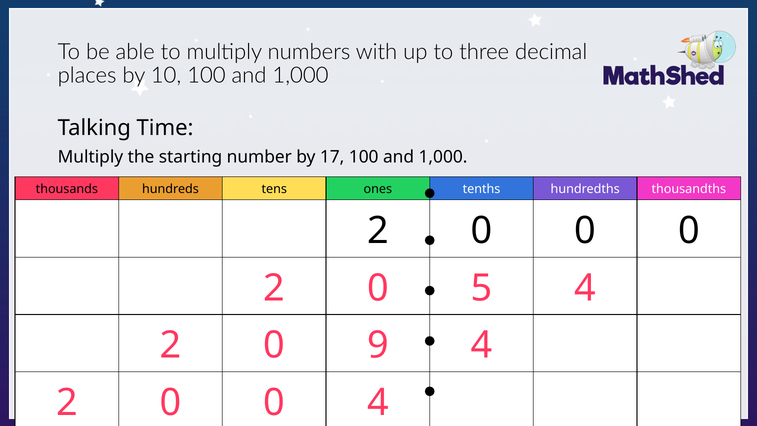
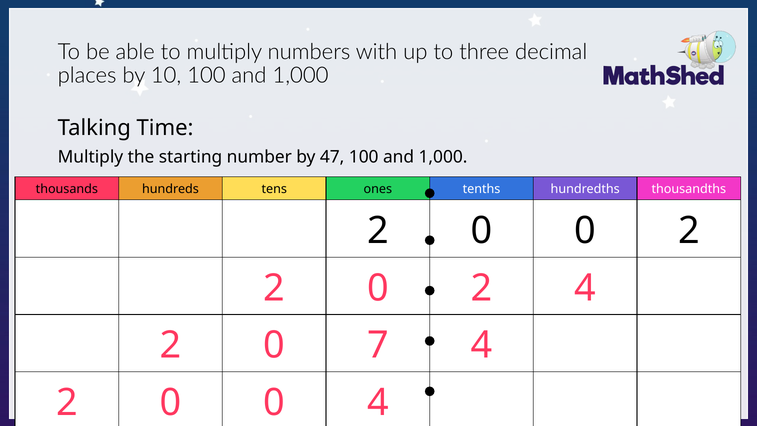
17: 17 -> 47
0 0 0: 0 -> 2
2 0 5: 5 -> 2
9: 9 -> 7
